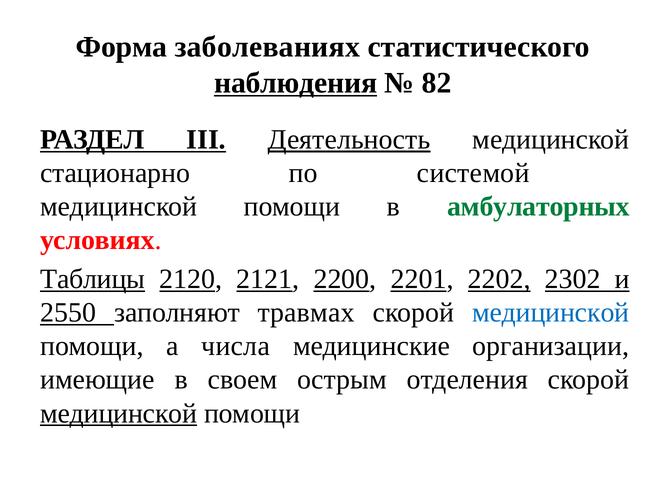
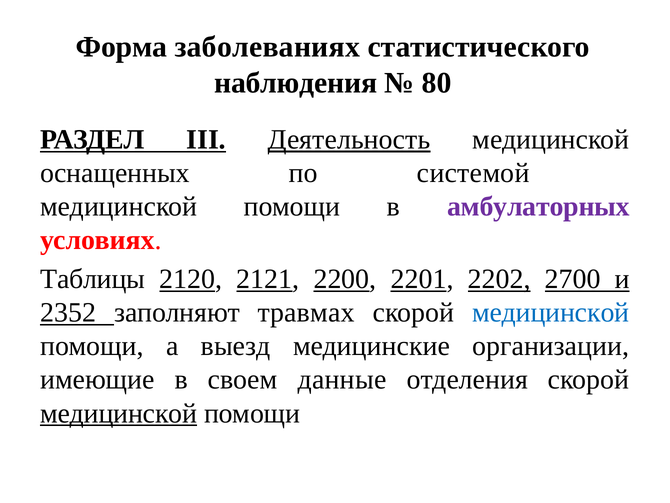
наблюдения underline: present -> none
82: 82 -> 80
стационарно: стационарно -> оснащенных
амбулаторных colour: green -> purple
Таблицы underline: present -> none
2302: 2302 -> 2700
2550: 2550 -> 2352
числа: числа -> выезд
острым: острым -> данные
